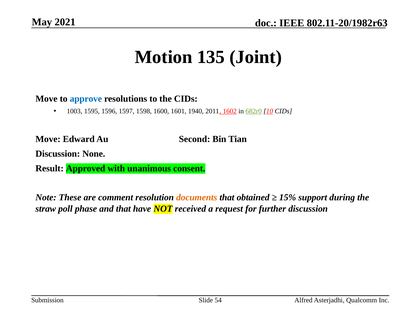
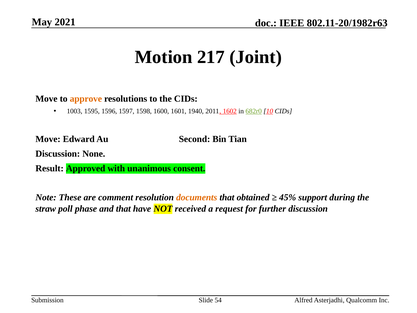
135: 135 -> 217
approve colour: blue -> orange
15%: 15% -> 45%
